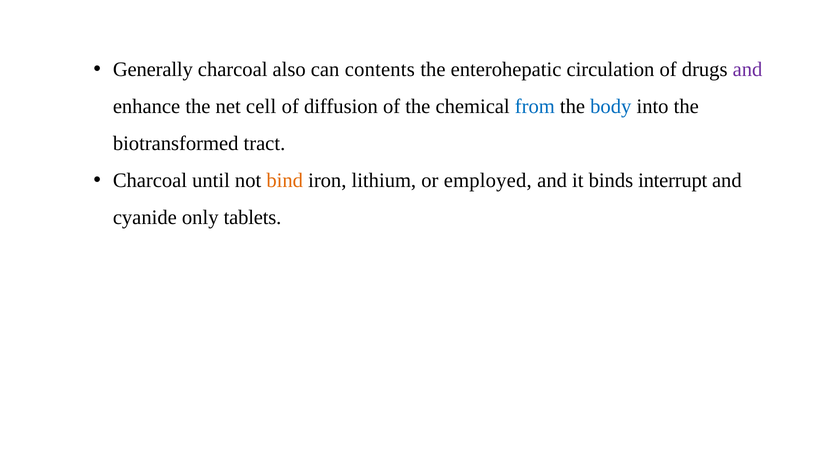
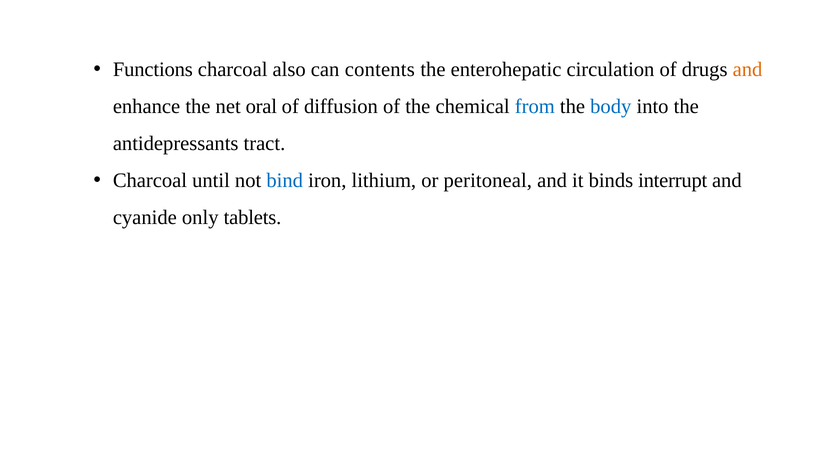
Generally: Generally -> Functions
and at (748, 69) colour: purple -> orange
cell: cell -> oral
biotransformed: biotransformed -> antidepressants
bind colour: orange -> blue
employed: employed -> peritoneal
